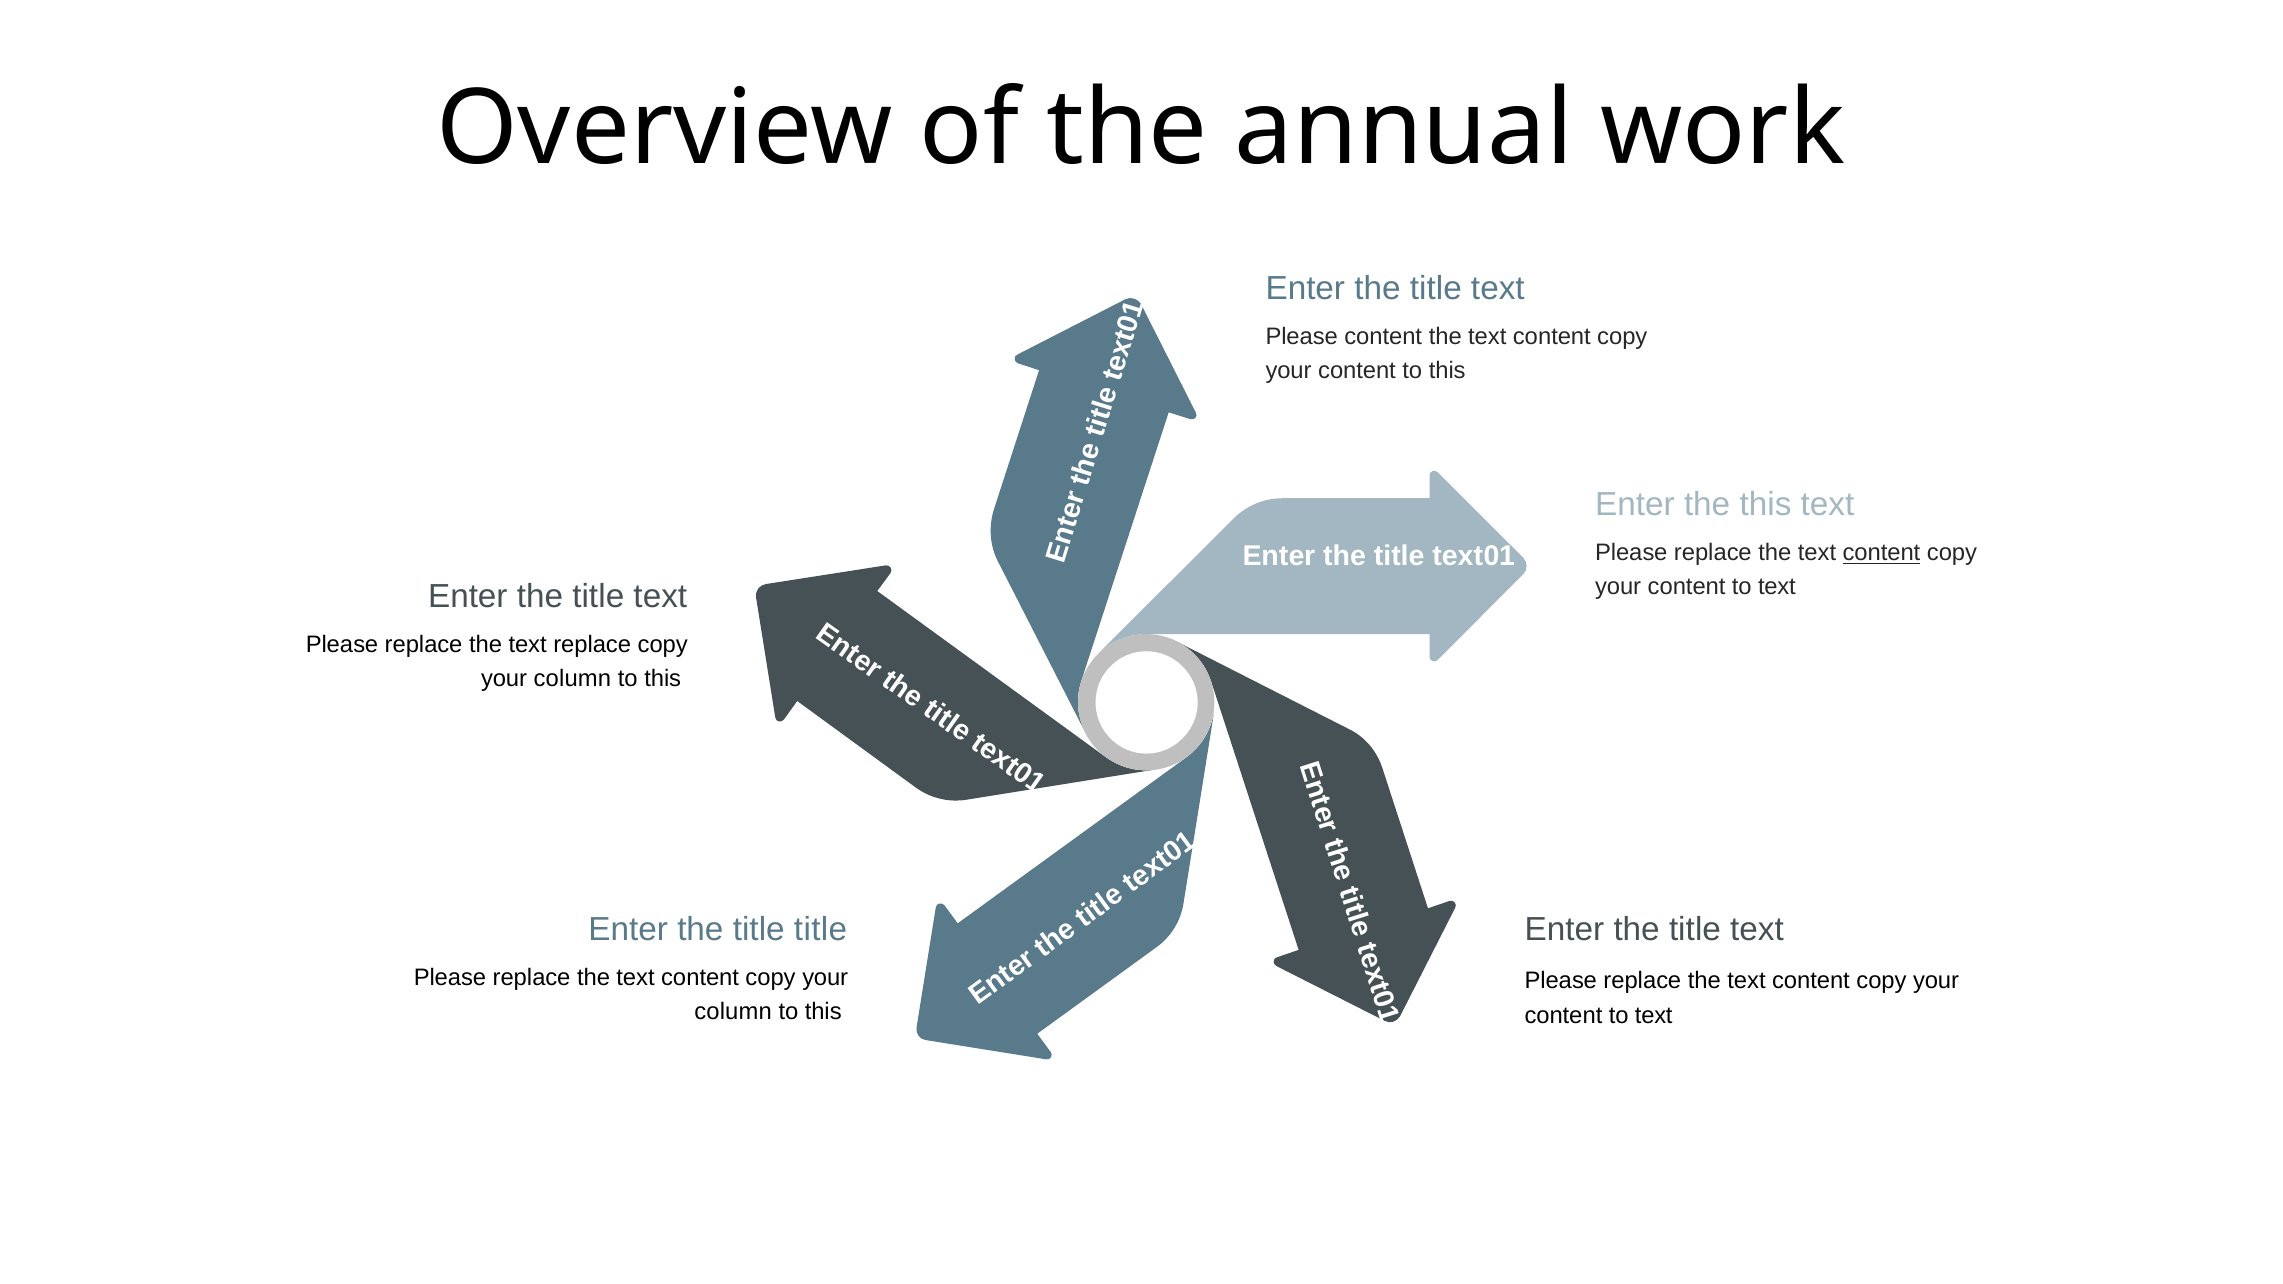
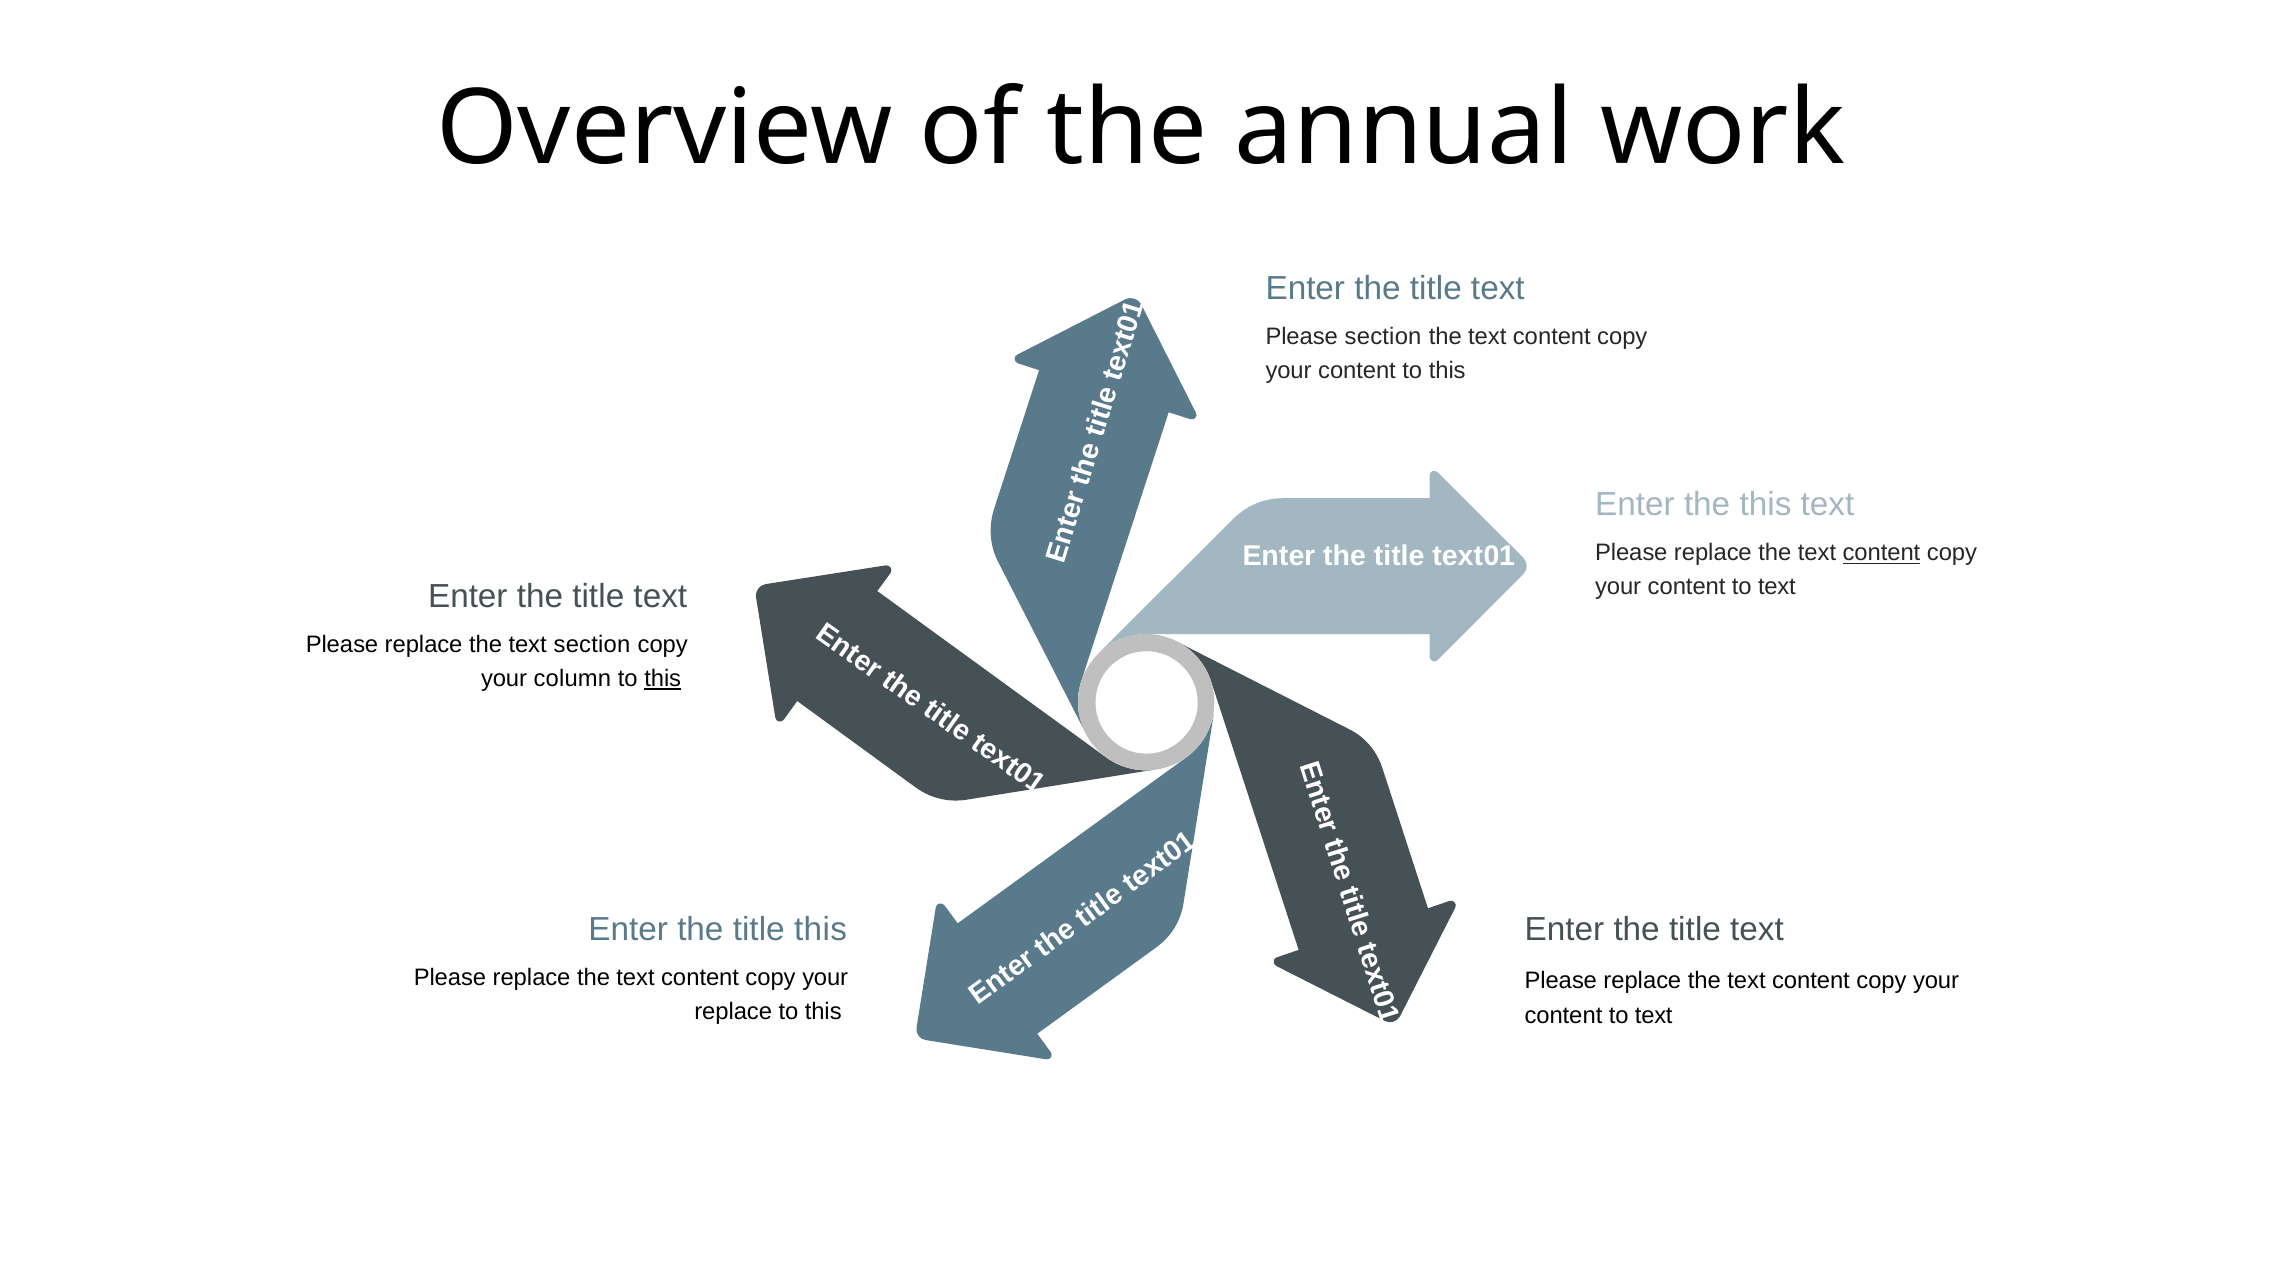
Please content: content -> section
text replace: replace -> section
this at (663, 679) underline: none -> present
title title: title -> this
column at (733, 1011): column -> replace
